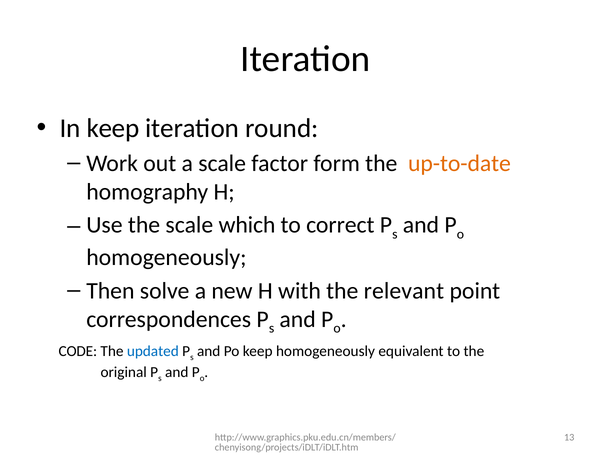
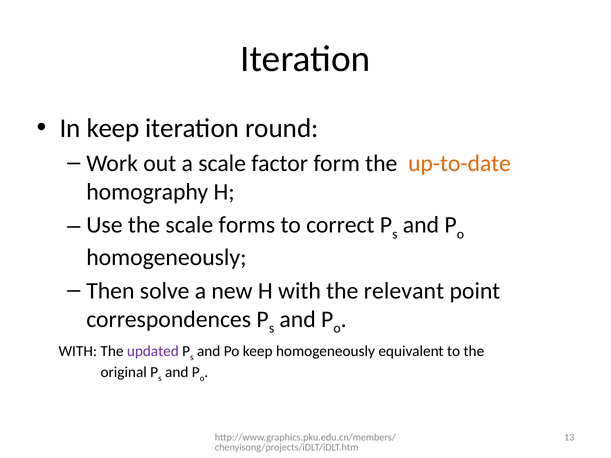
which: which -> forms
CODE at (78, 352): CODE -> WITH
updated colour: blue -> purple
